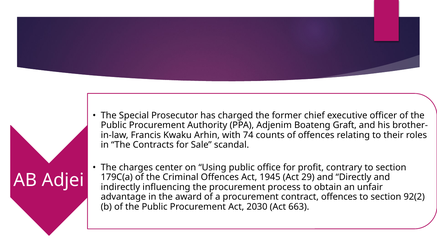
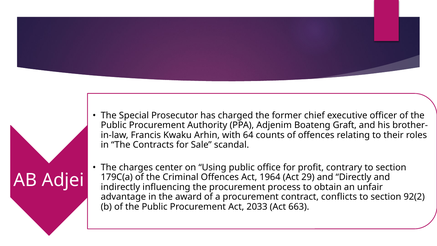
74: 74 -> 64
1945: 1945 -> 1964
contract offences: offences -> conflicts
2030: 2030 -> 2033
